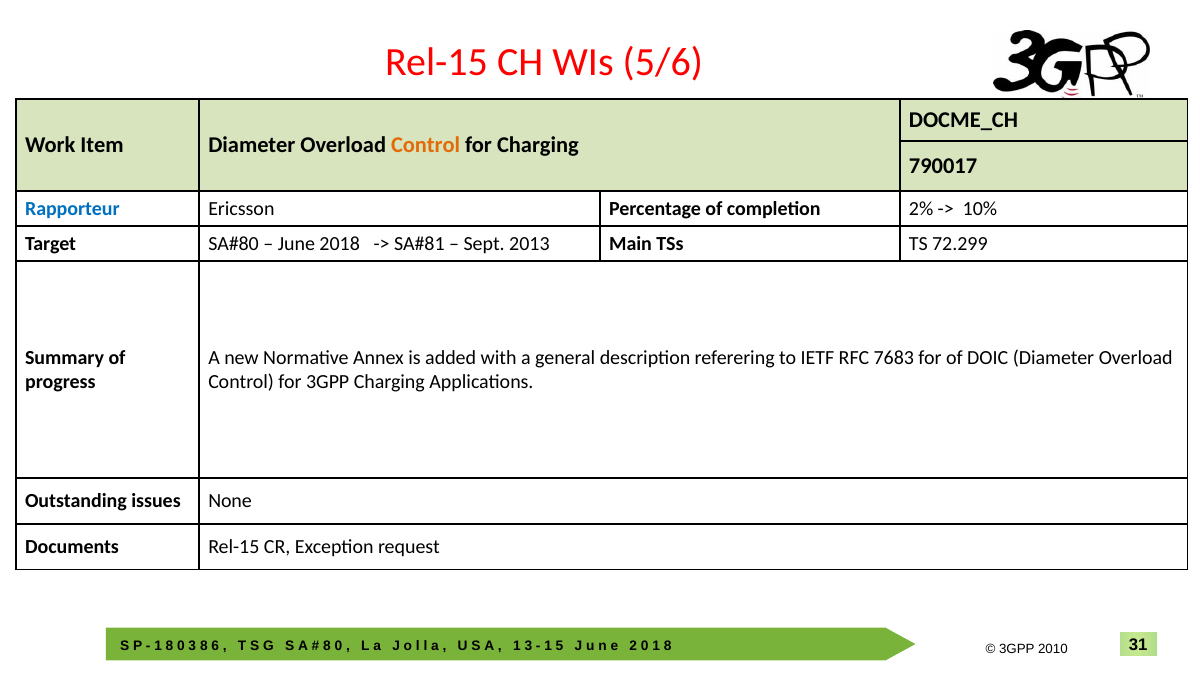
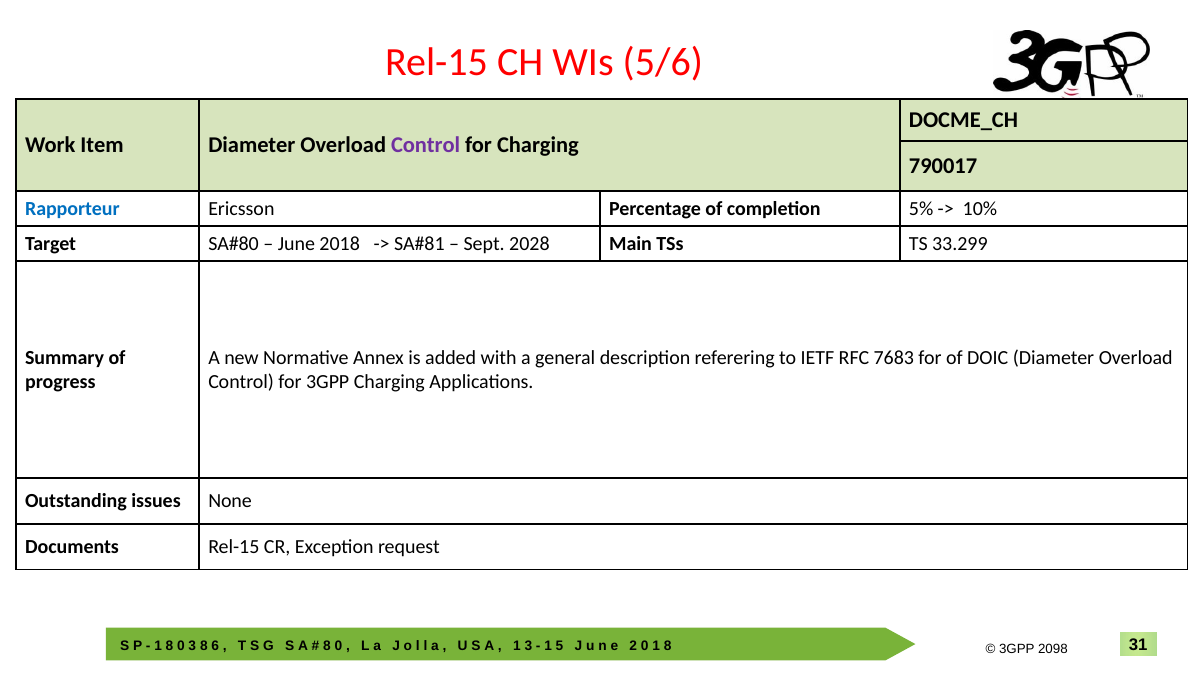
Control at (426, 145) colour: orange -> purple
2%: 2% -> 5%
2013: 2013 -> 2028
72.299: 72.299 -> 33.299
2010: 2010 -> 2098
